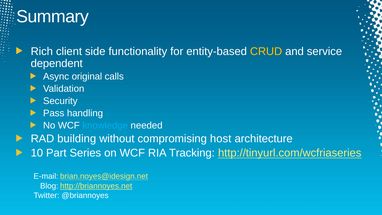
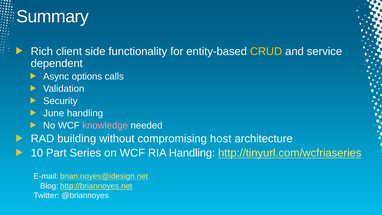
original: original -> options
Pass: Pass -> June
knowledge colour: light blue -> pink
RIA Tracking: Tracking -> Handling
